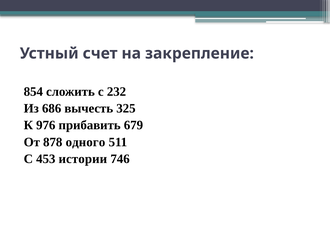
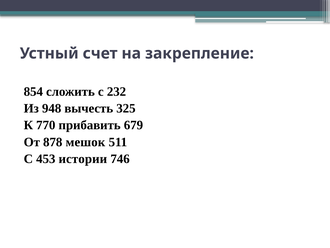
686: 686 -> 948
976: 976 -> 770
одного: одного -> мешок
